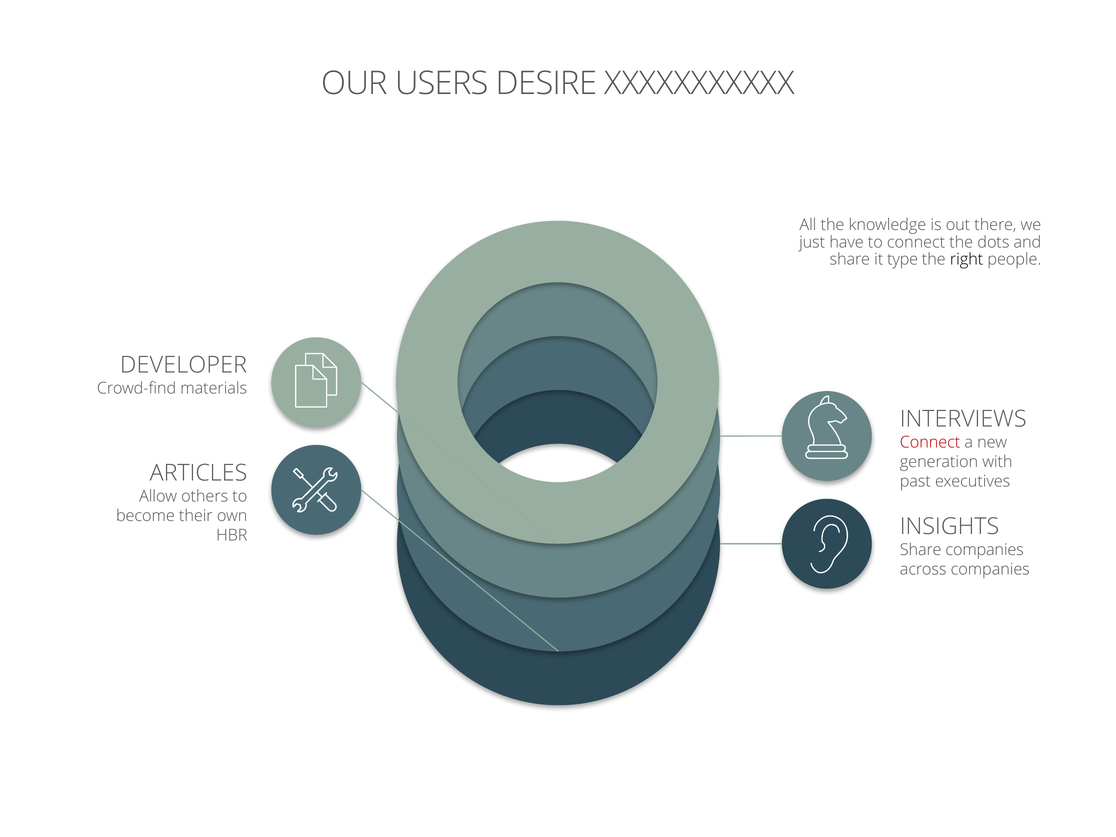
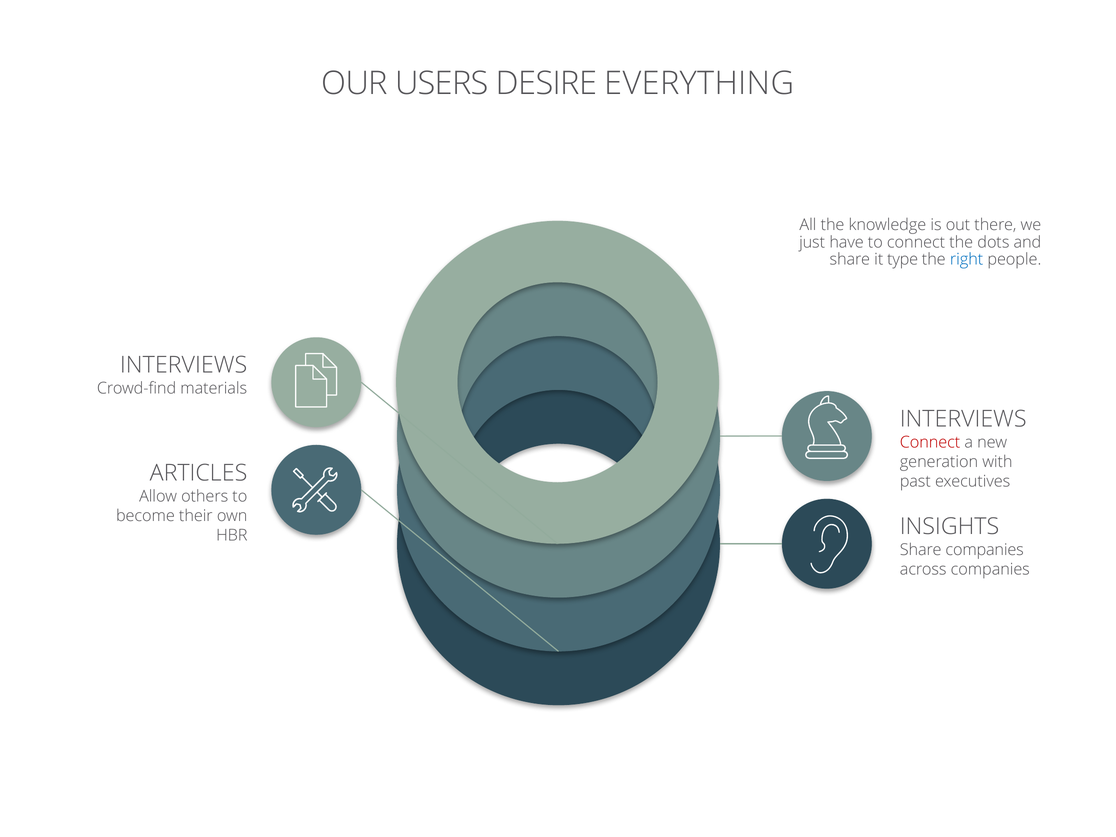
XXXXXXXXXXX: XXXXXXXXXXX -> EVERYTHING
right colour: black -> blue
DEVELOPER at (184, 365): DEVELOPER -> INTERVIEWS
